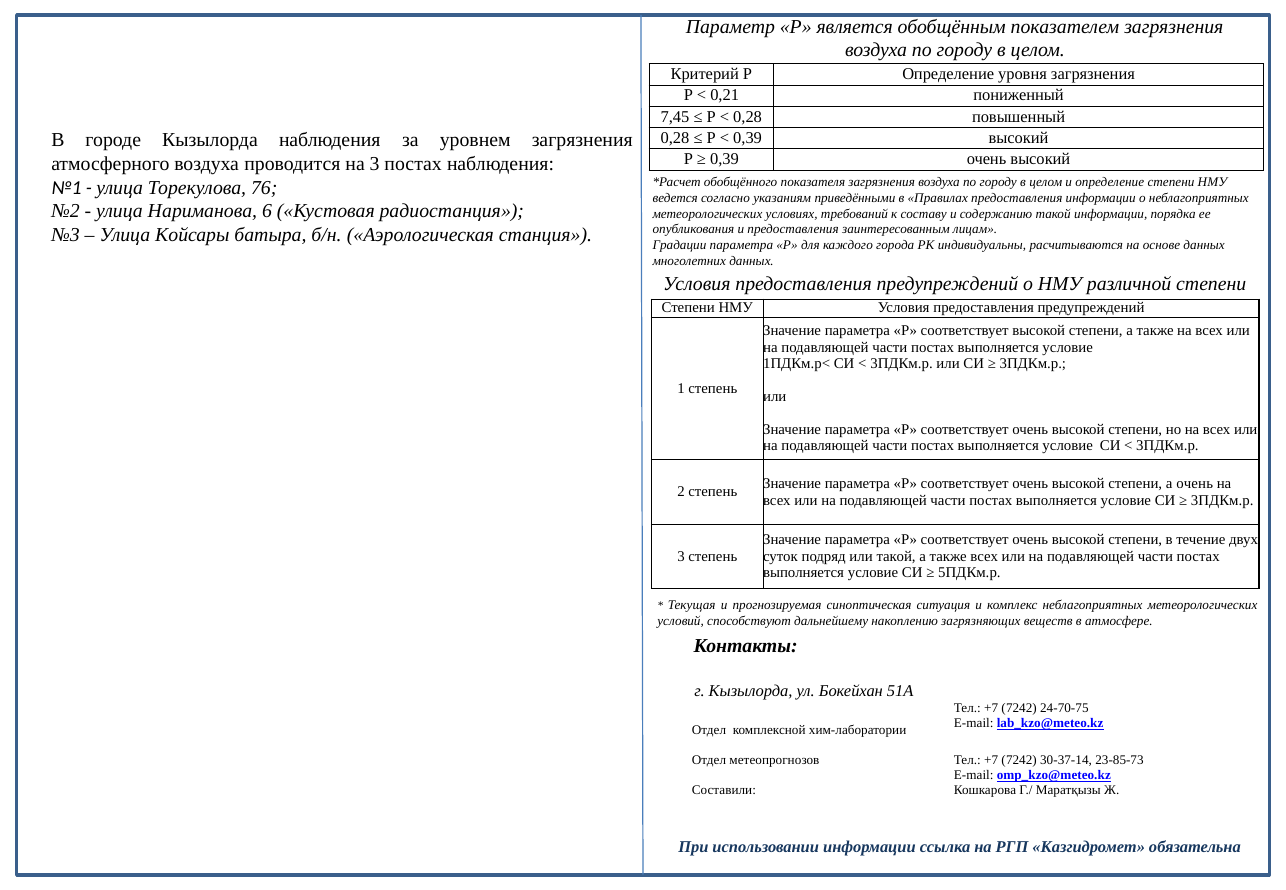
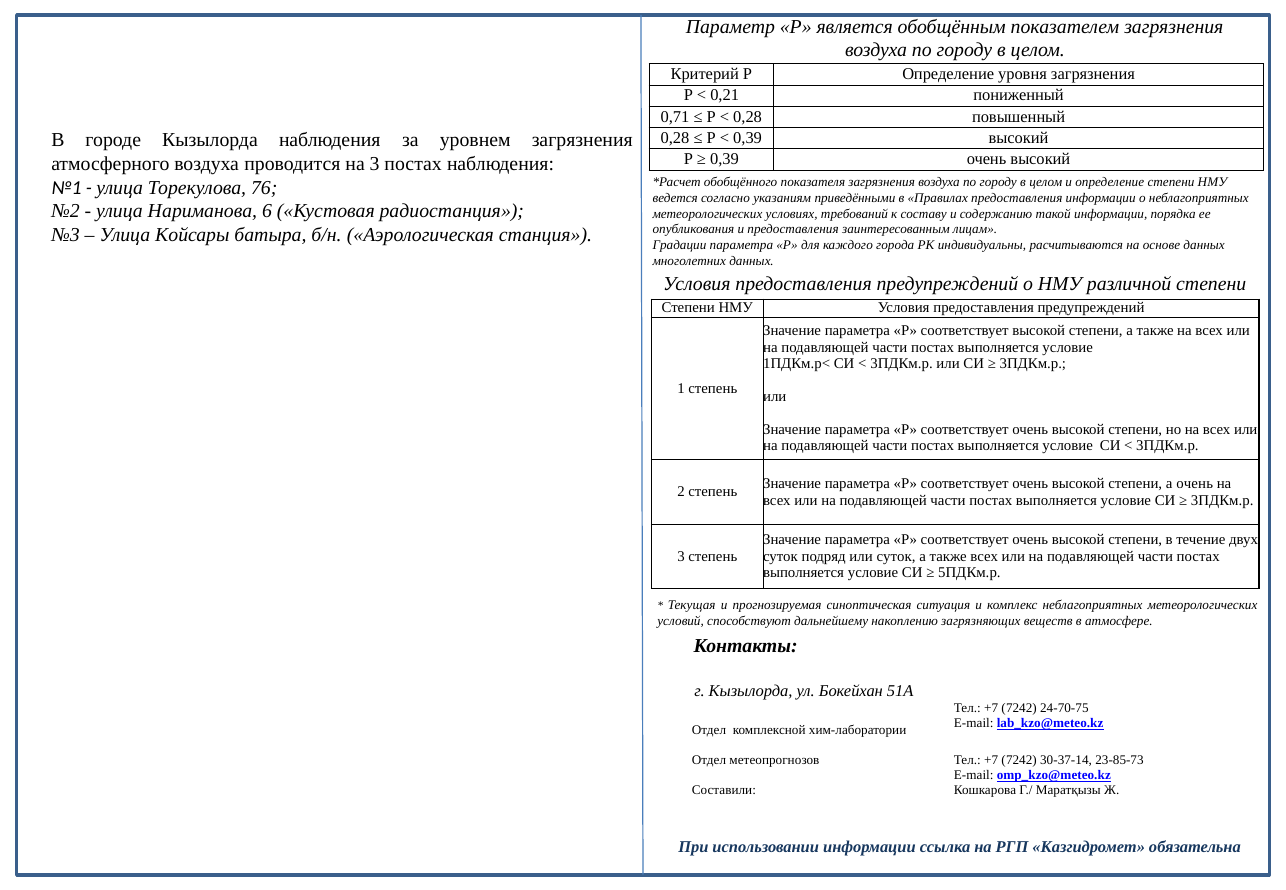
7,45: 7,45 -> 0,71
или такой: такой -> суток
